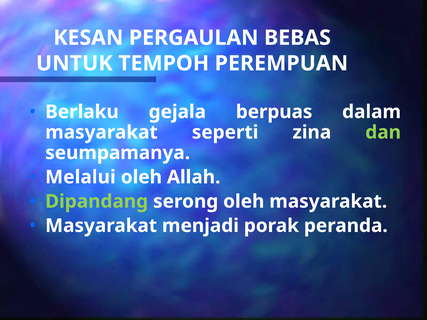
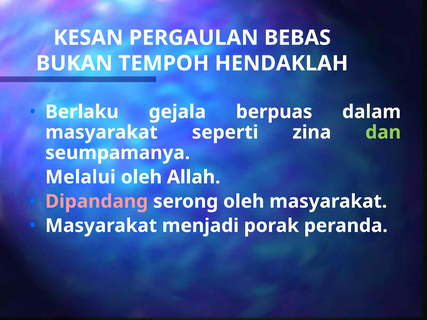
UNTUK: UNTUK -> BUKAN
PEREMPUAN: PEREMPUAN -> HENDAKLAH
Dipandang colour: light green -> pink
